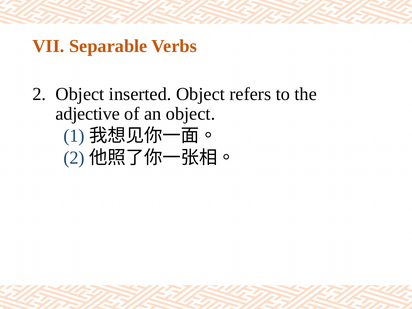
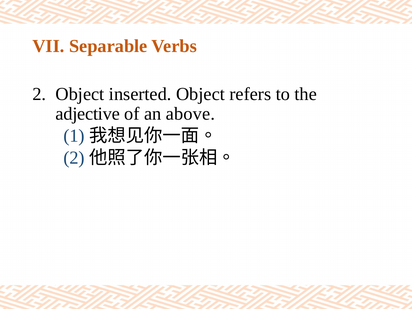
an object: object -> above
